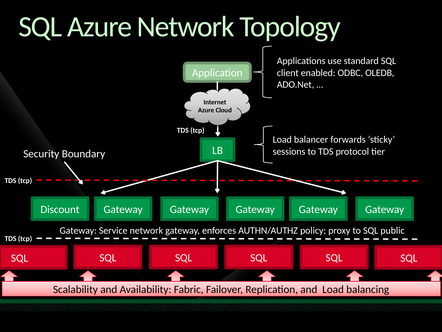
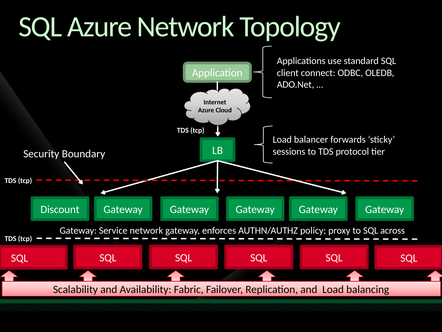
enabled: enabled -> connect
public: public -> across
